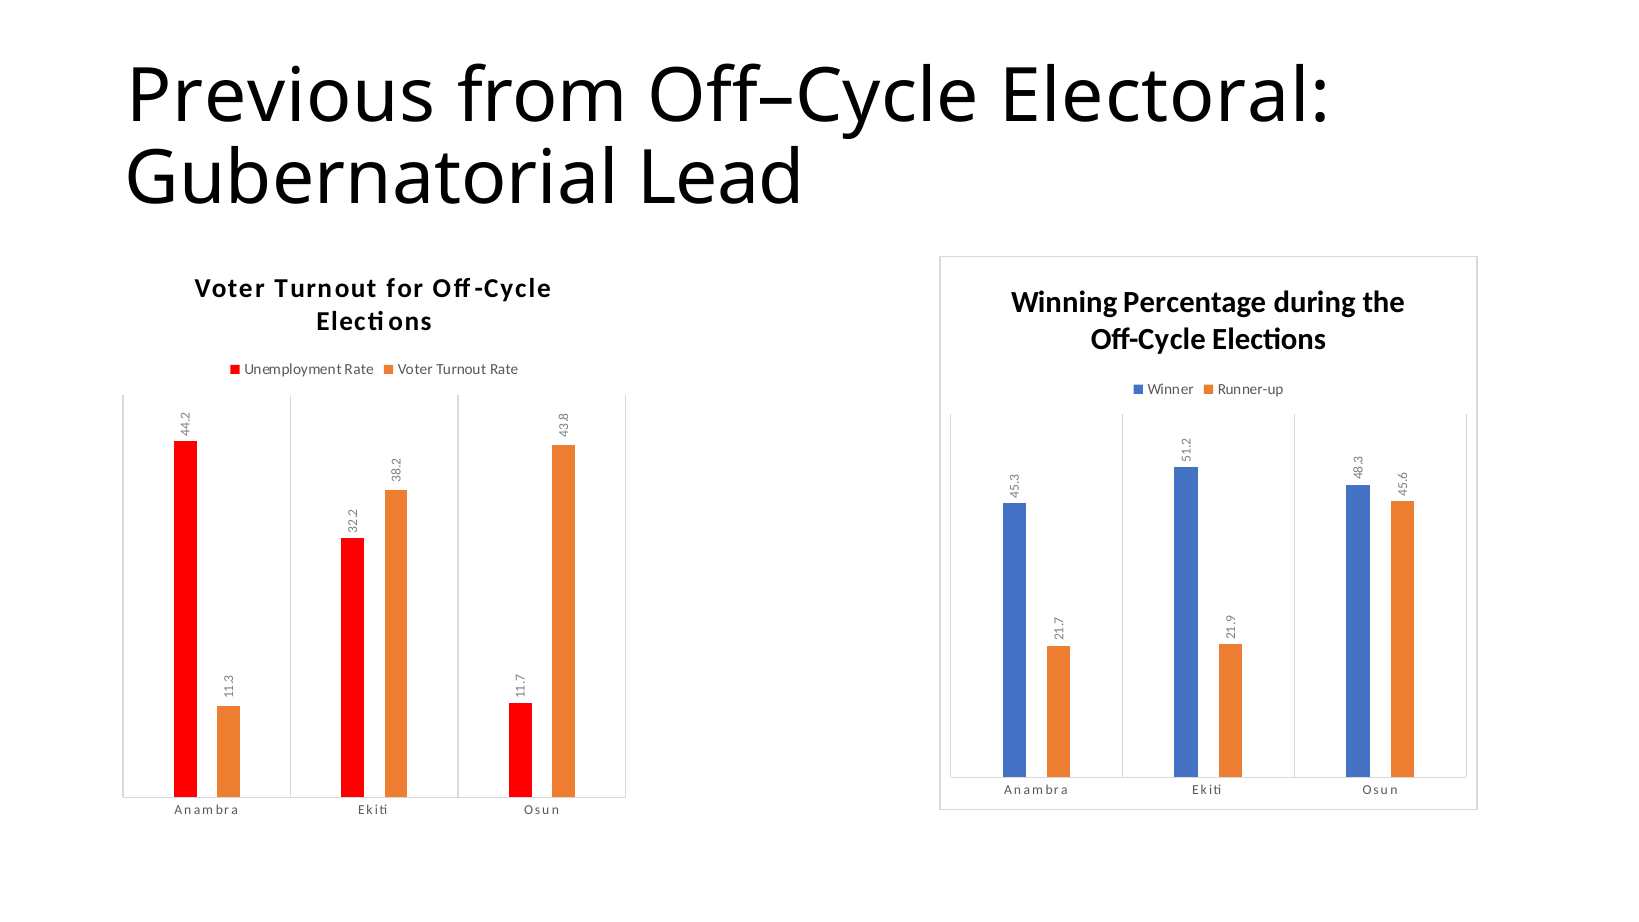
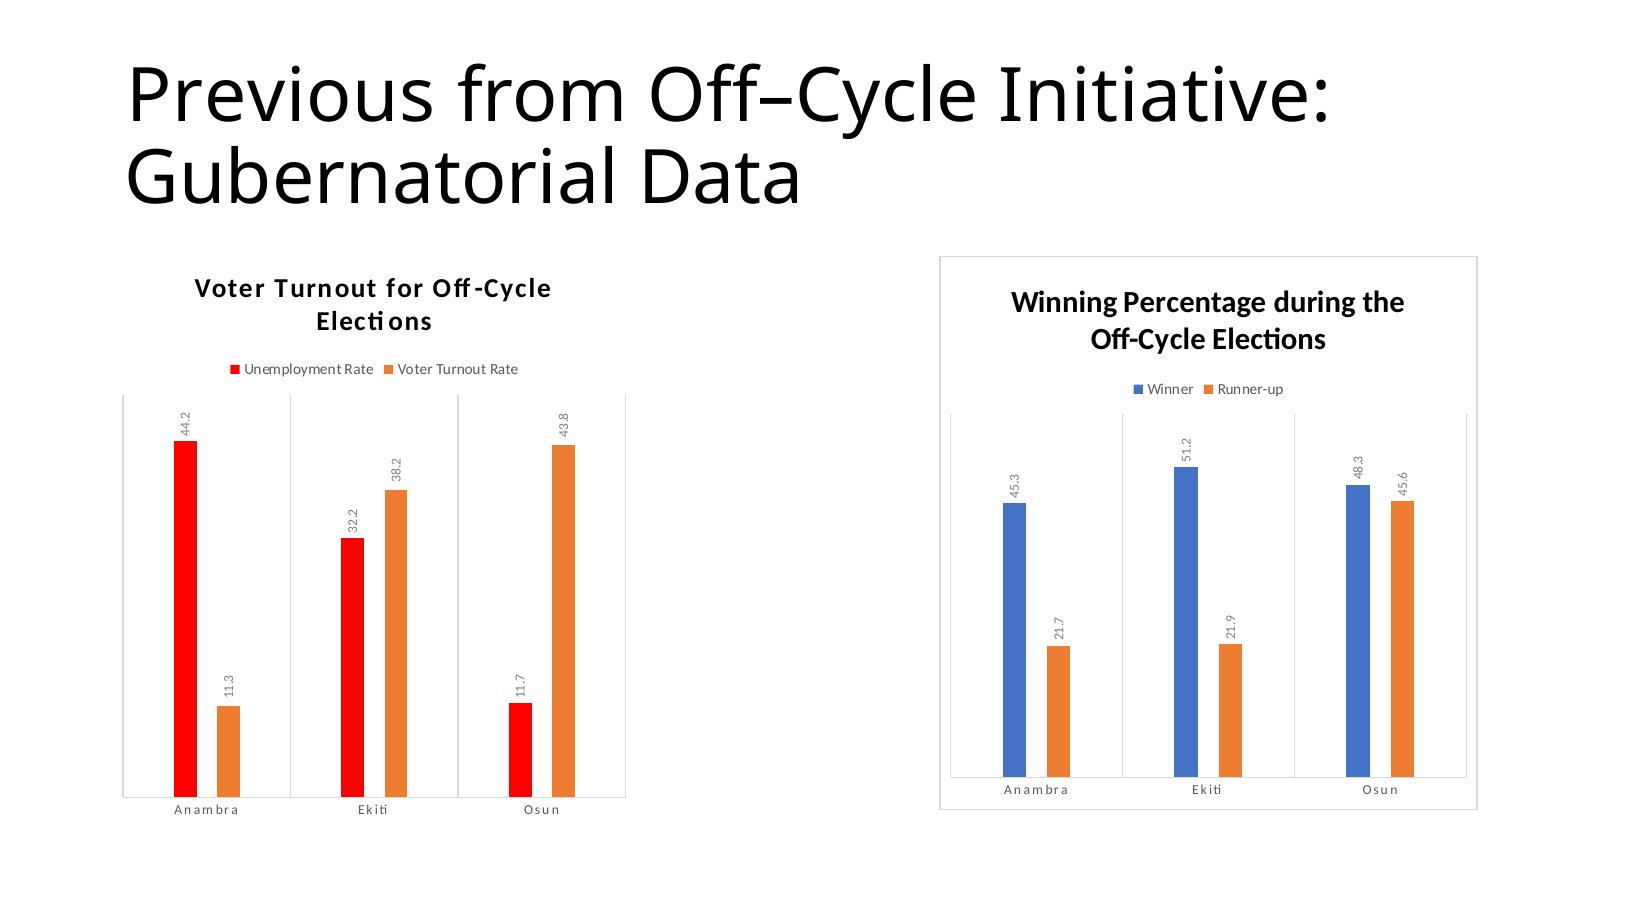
Electoral: Electoral -> Initiative
Lead: Lead -> Data
